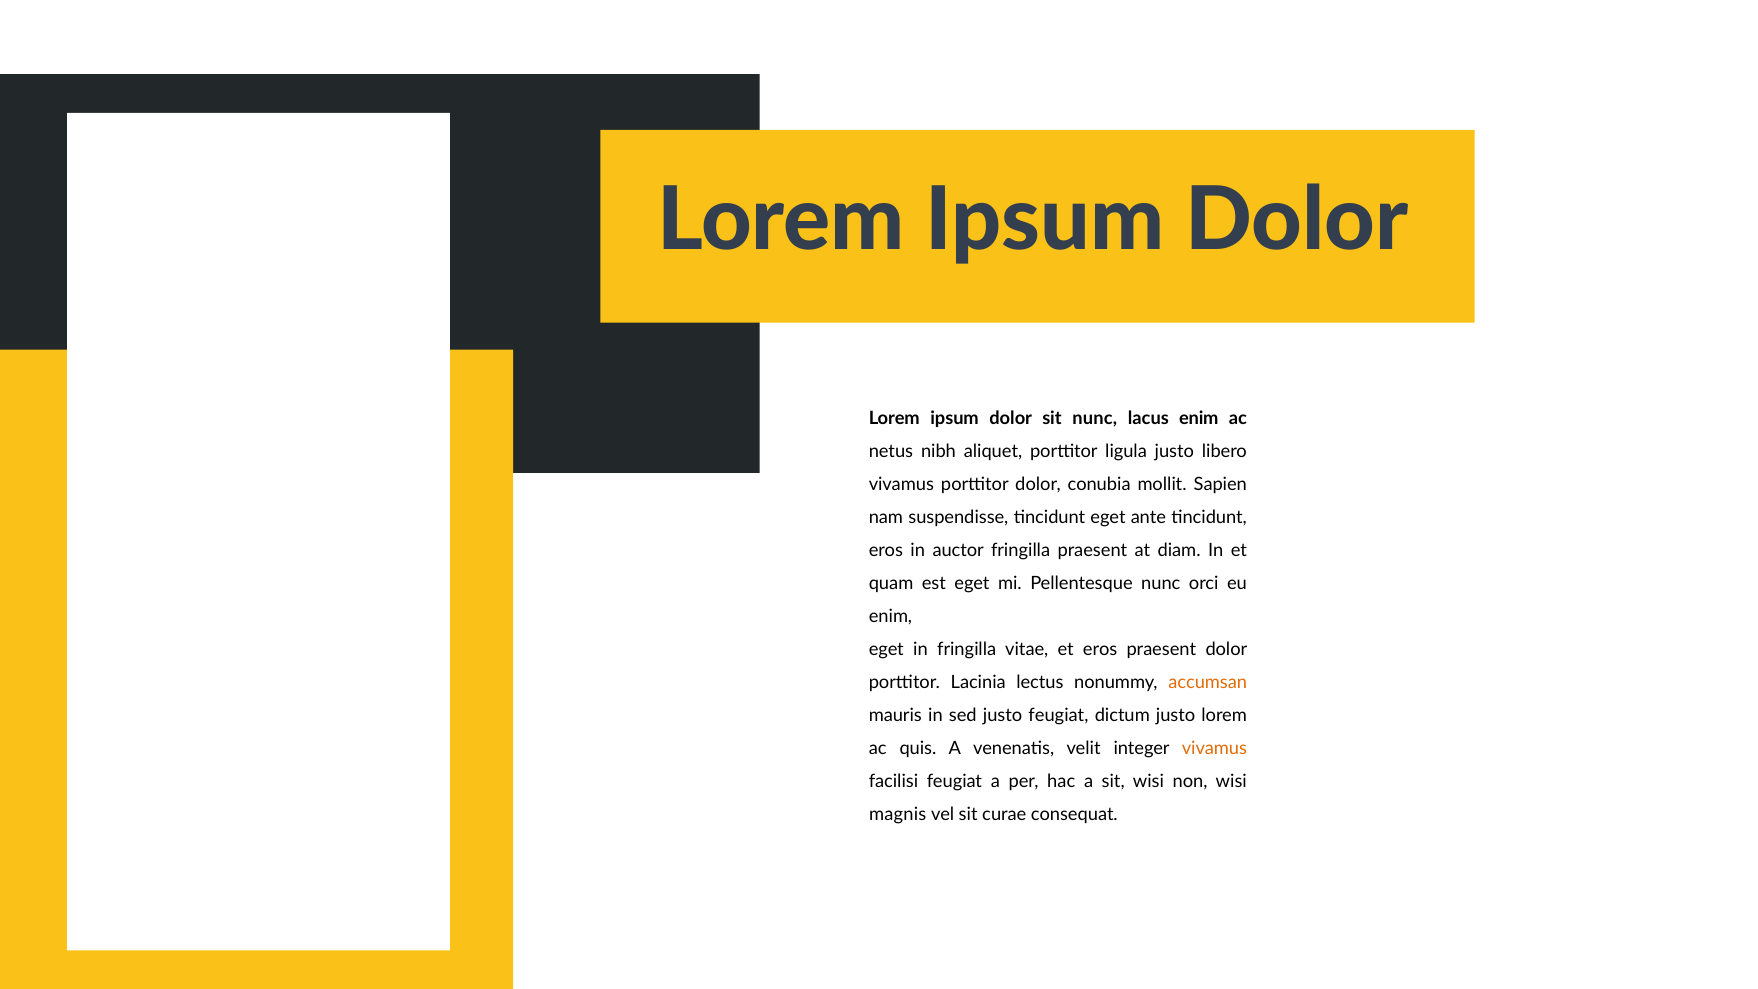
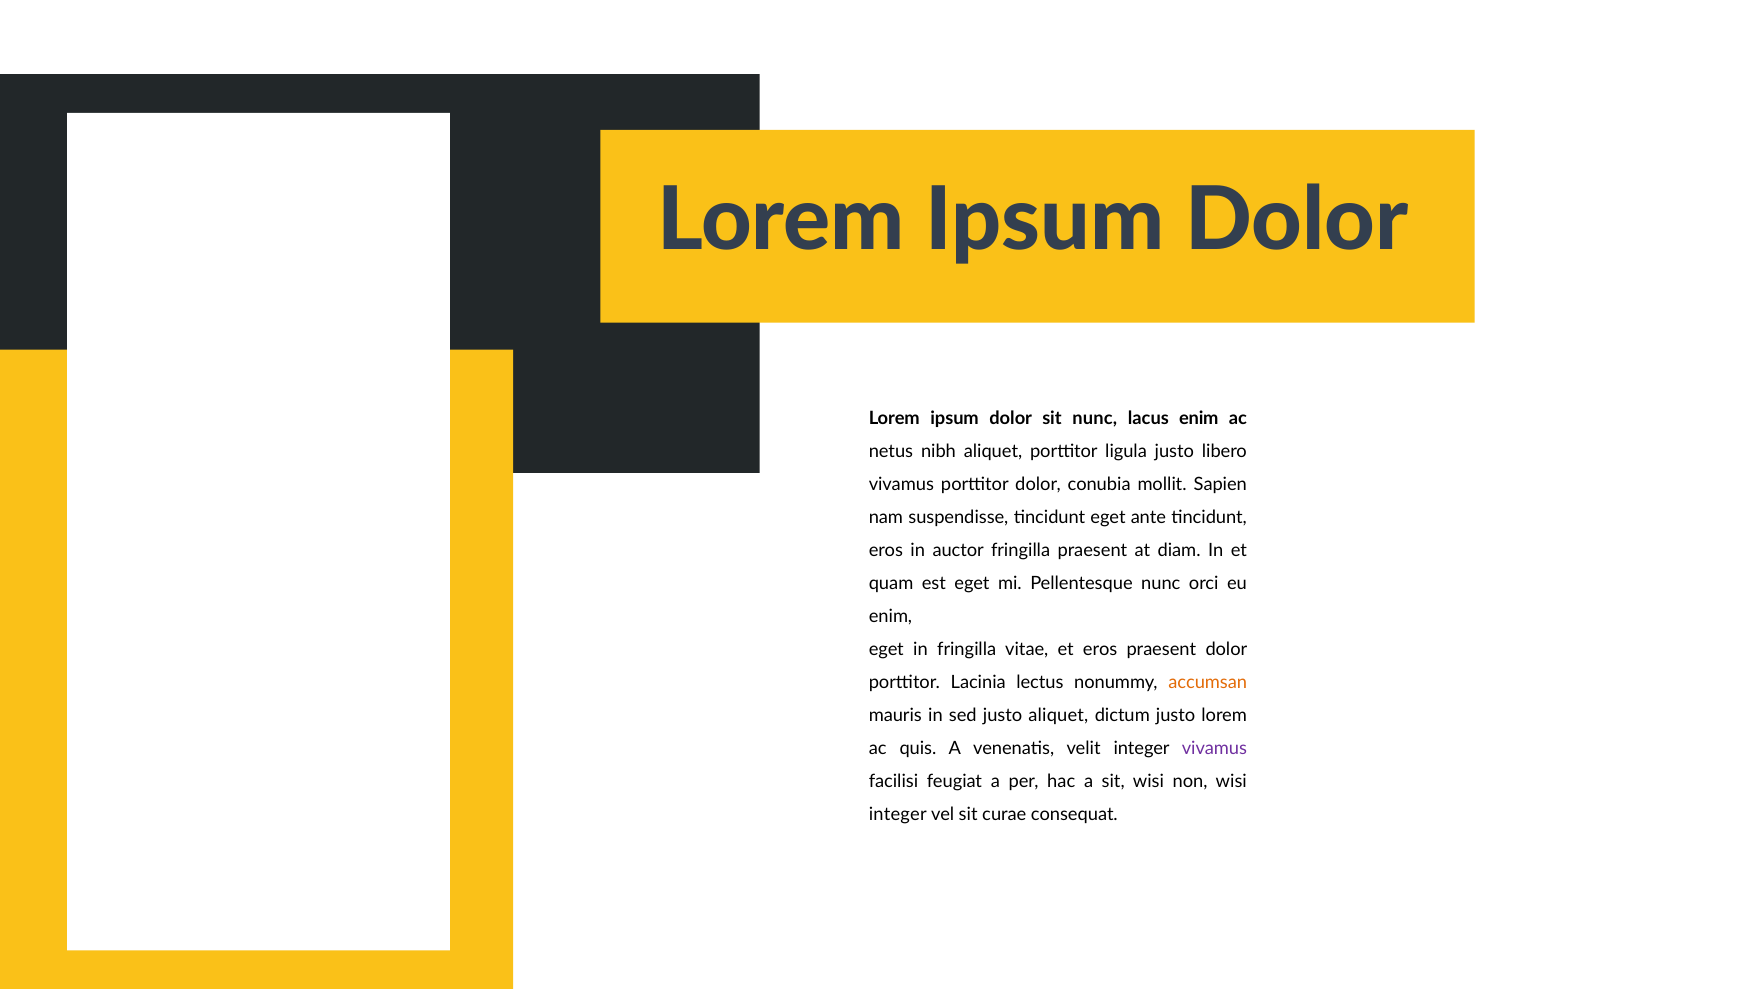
justo feugiat: feugiat -> aliquet
vivamus at (1214, 749) colour: orange -> purple
magnis at (898, 815): magnis -> integer
